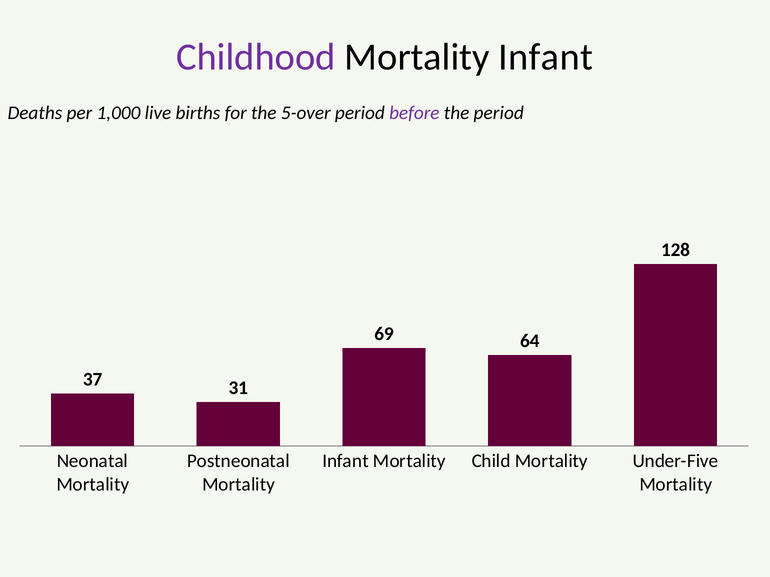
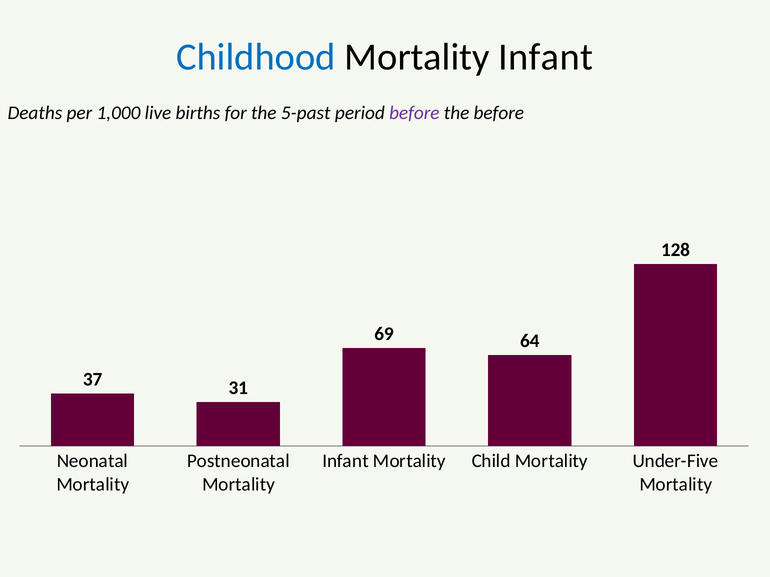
Childhood colour: purple -> blue
5-over: 5-over -> 5-past
the period: period -> before
